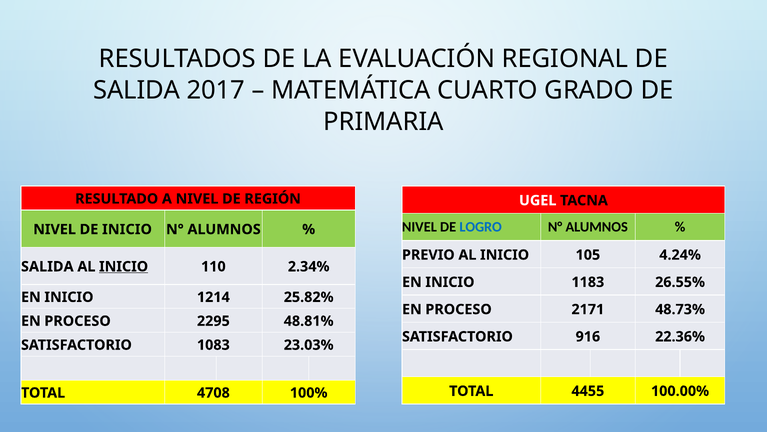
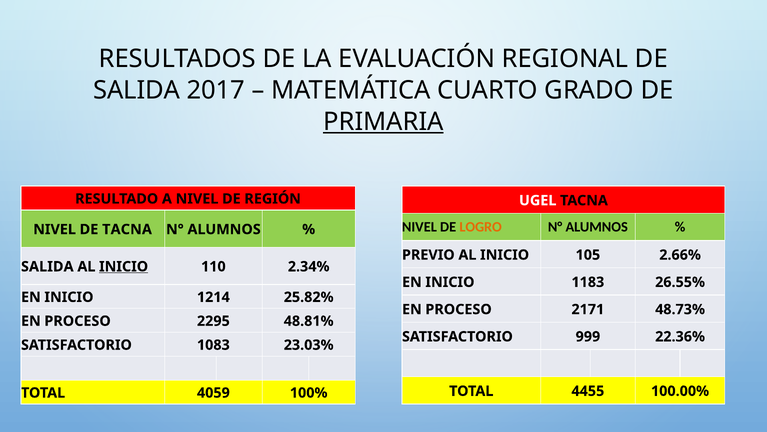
PRIMARIA underline: none -> present
LOGRO colour: blue -> orange
DE INICIO: INICIO -> TACNA
4.24%: 4.24% -> 2.66%
916: 916 -> 999
4708: 4708 -> 4059
